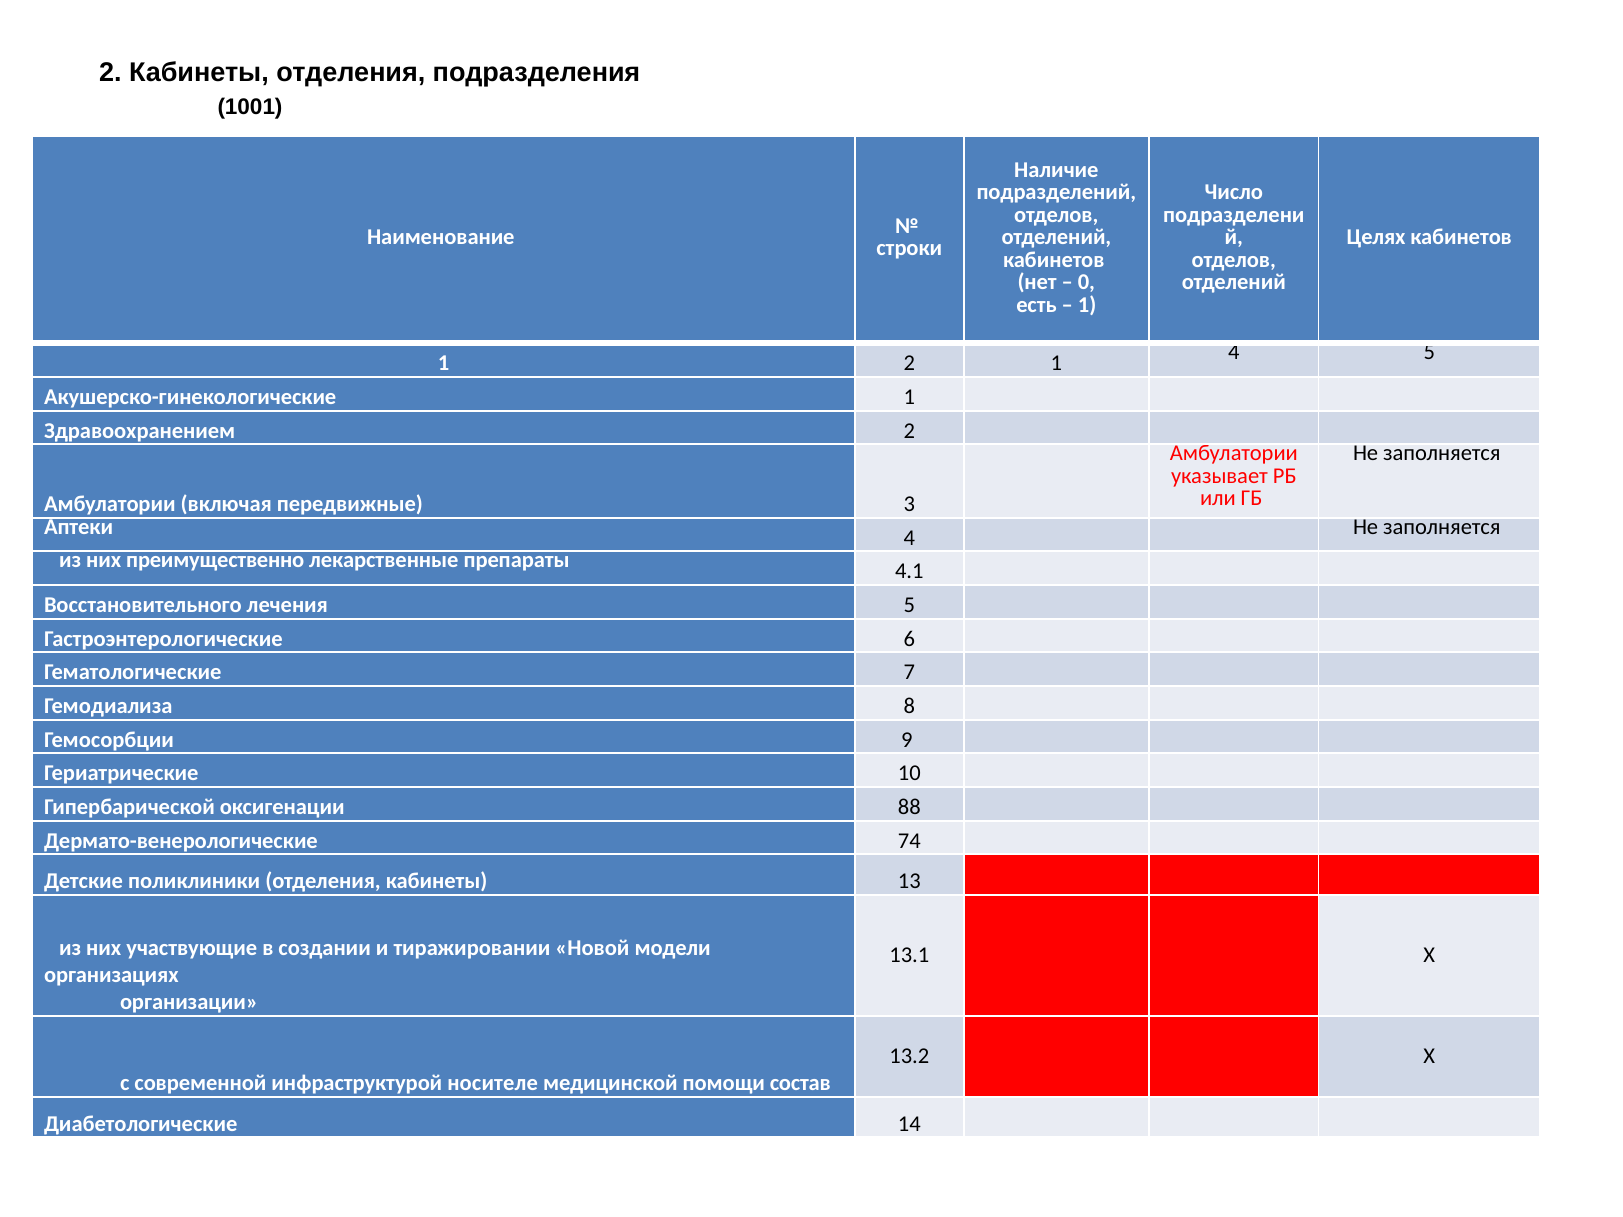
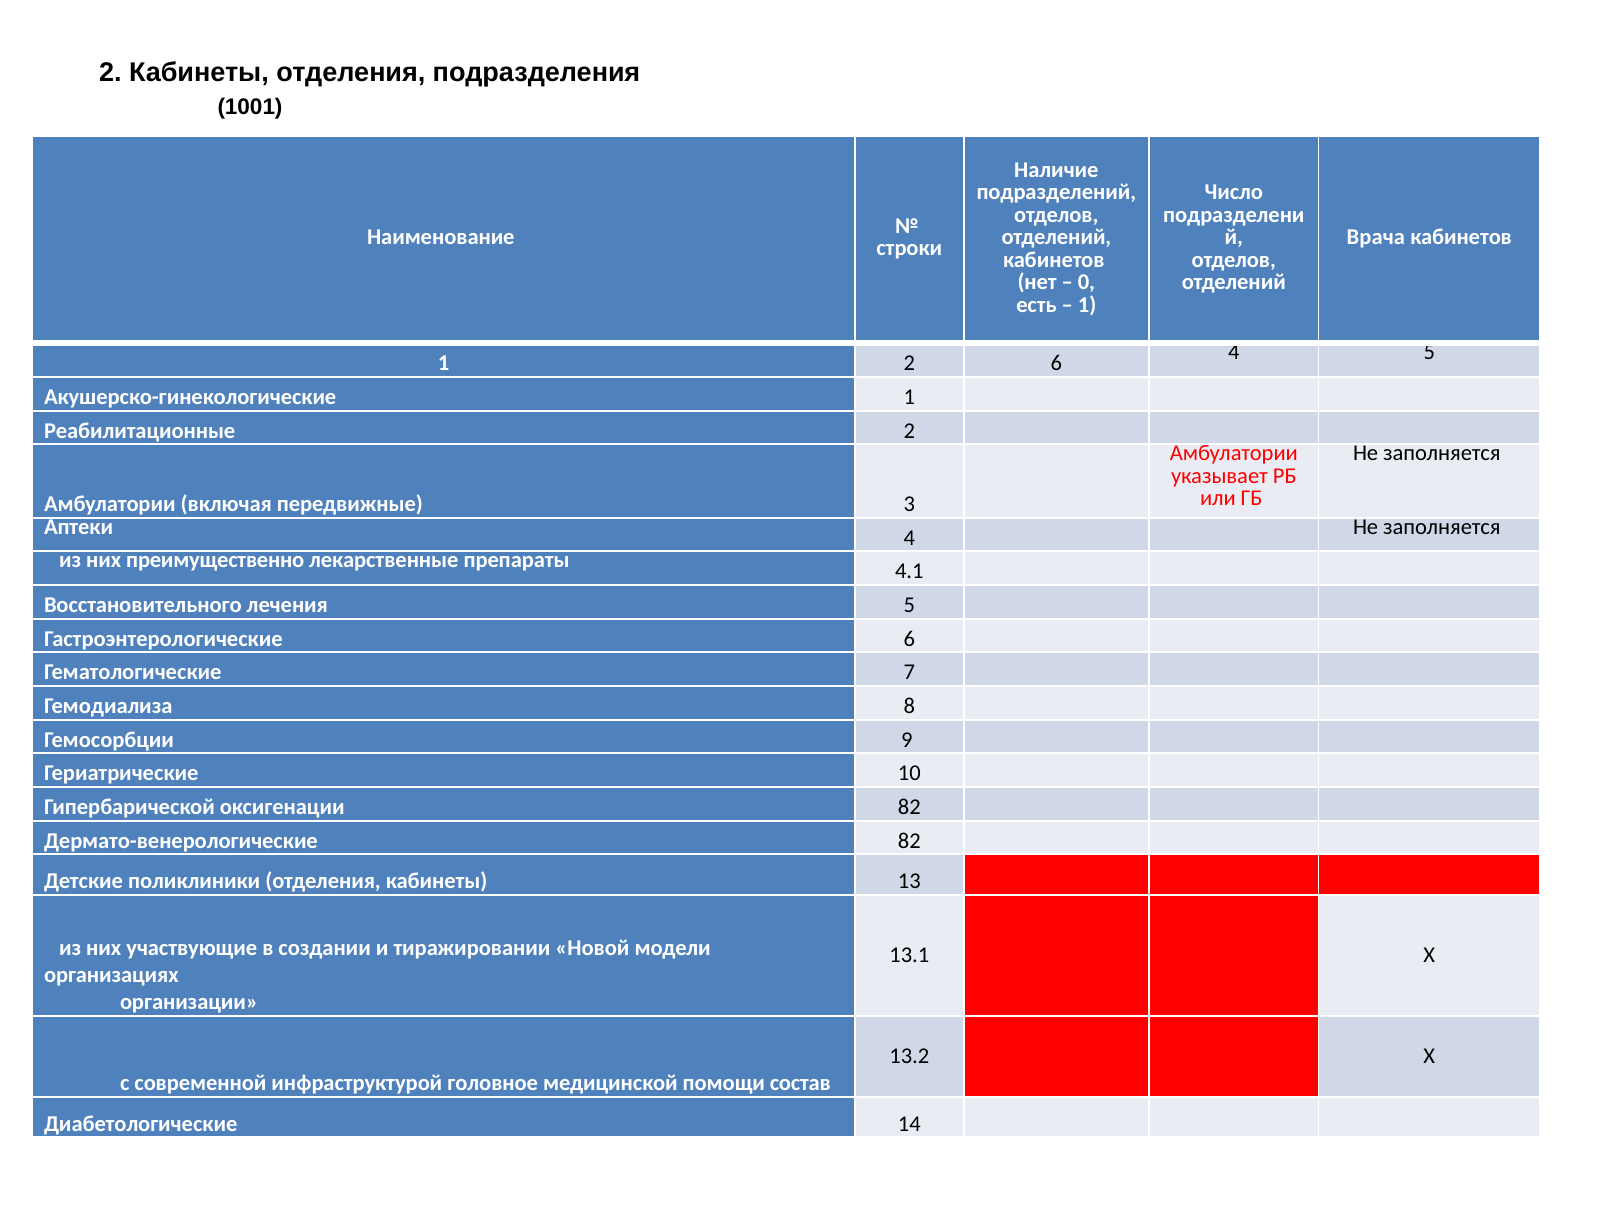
Целях: Целях -> Врача
2 1: 1 -> 6
Здравоохранением: Здравоохранением -> Реабилитационные
оксигенации 88: 88 -> 82
Дермато-венерологические 74: 74 -> 82
носителе: носителе -> головное
